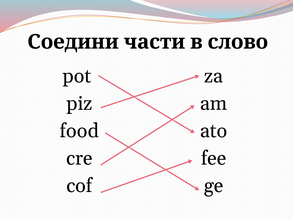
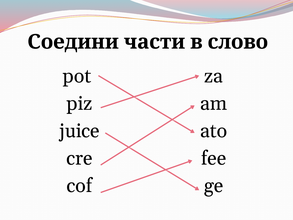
food: food -> juice
